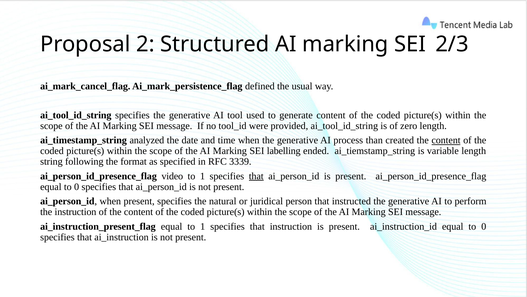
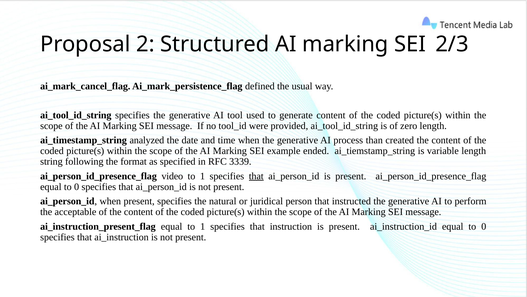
content at (446, 140) underline: present -> none
labelling: labelling -> example
the instruction: instruction -> acceptable
